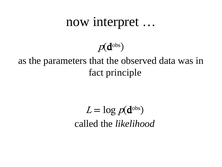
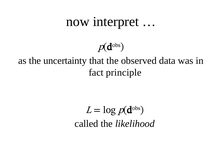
parameters: parameters -> uncertainty
